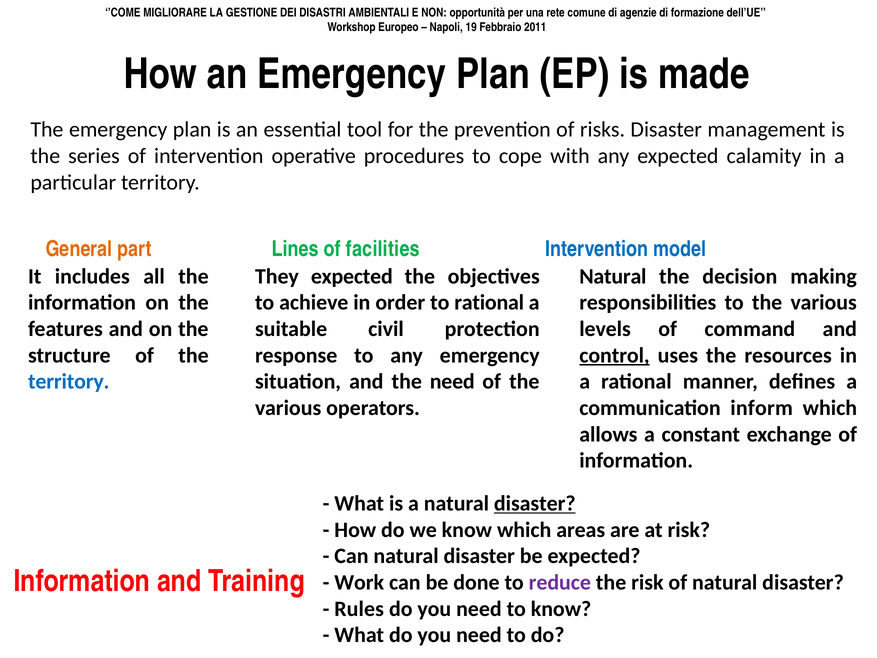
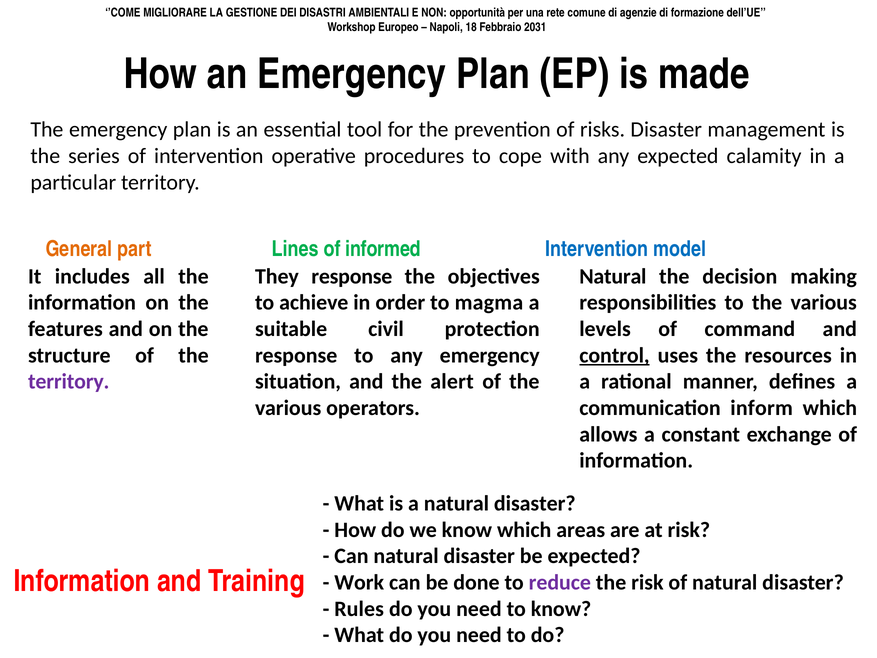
19: 19 -> 18
2011: 2011 -> 2031
facilities: facilities -> informed
They expected: expected -> response
to rational: rational -> magma
territory at (69, 382) colour: blue -> purple
the need: need -> alert
disaster at (535, 503) underline: present -> none
